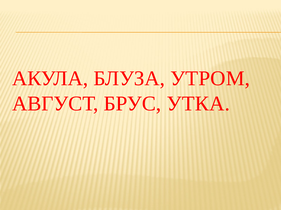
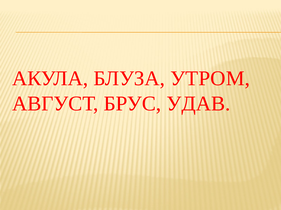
УТКА: УТКА -> УДАВ
